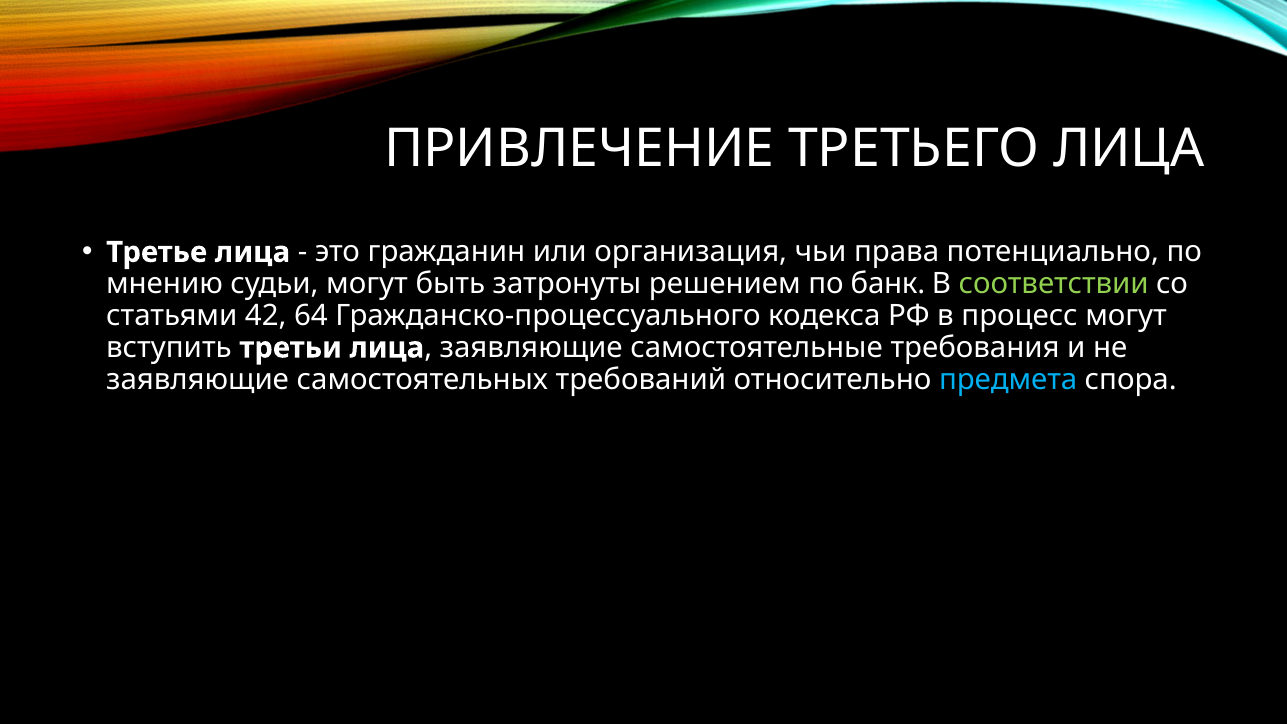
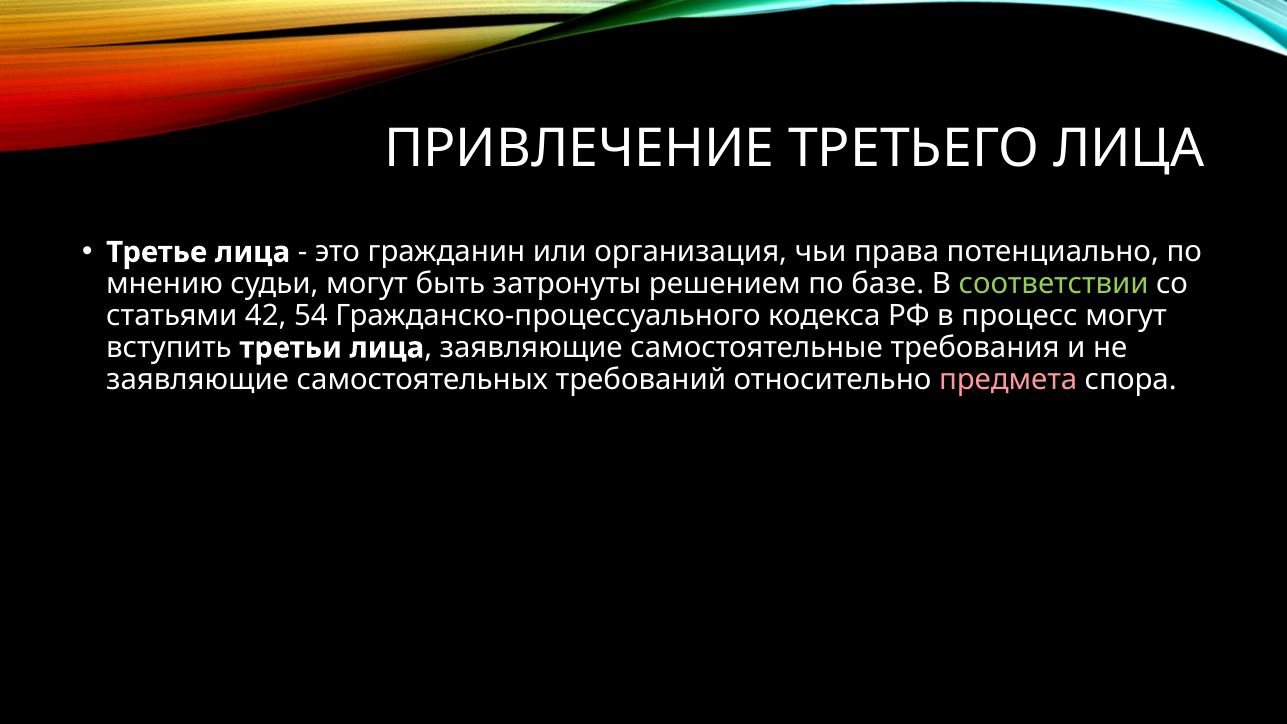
банк: банк -> базе
64: 64 -> 54
предмета colour: light blue -> pink
